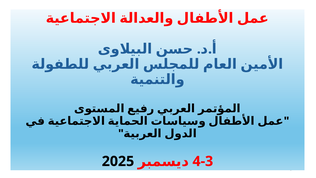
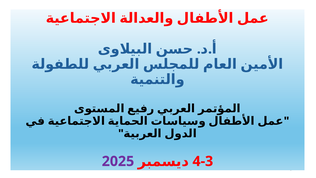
2025 colour: black -> purple
